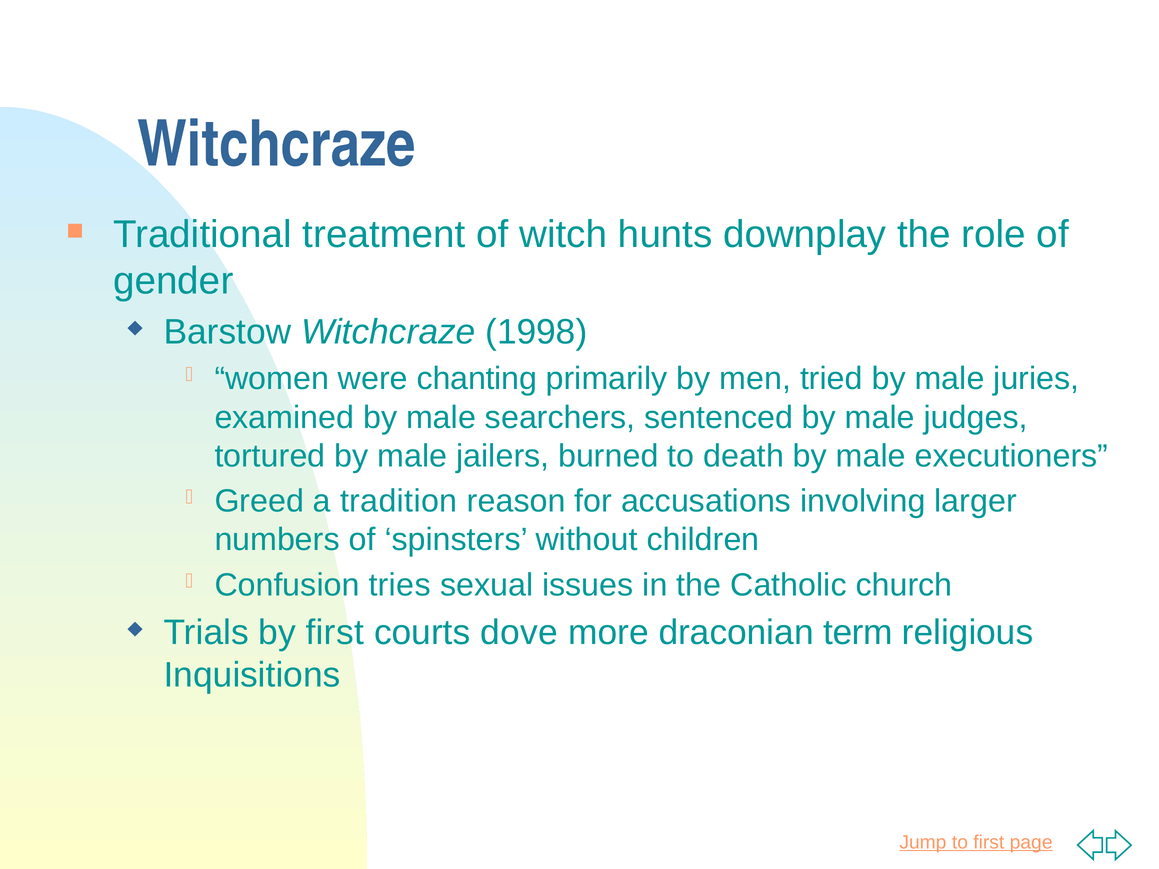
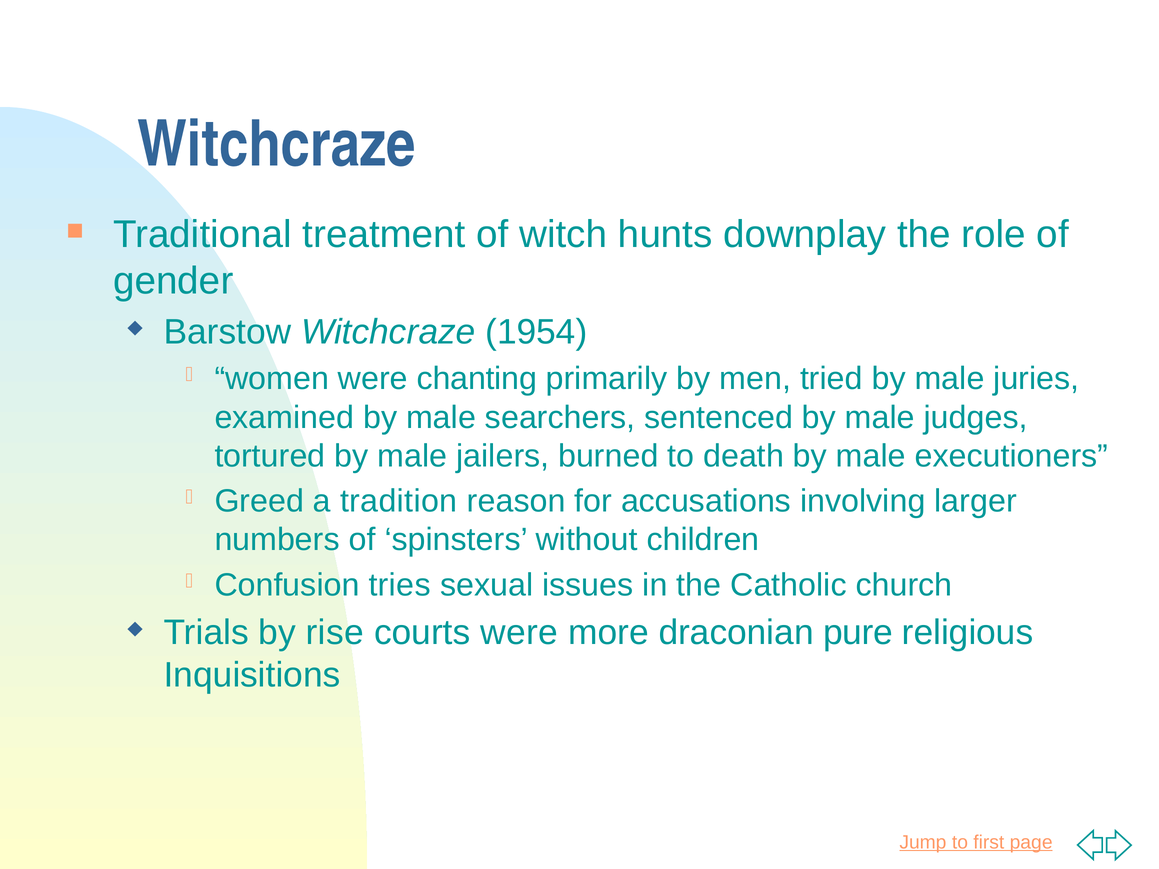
1998: 1998 -> 1954
by first: first -> rise
courts dove: dove -> were
term: term -> pure
